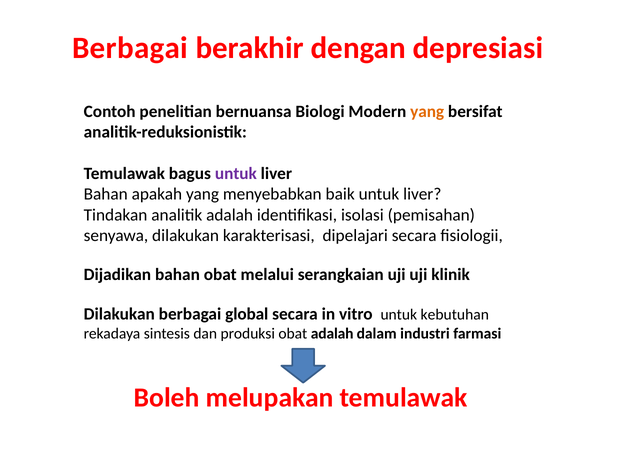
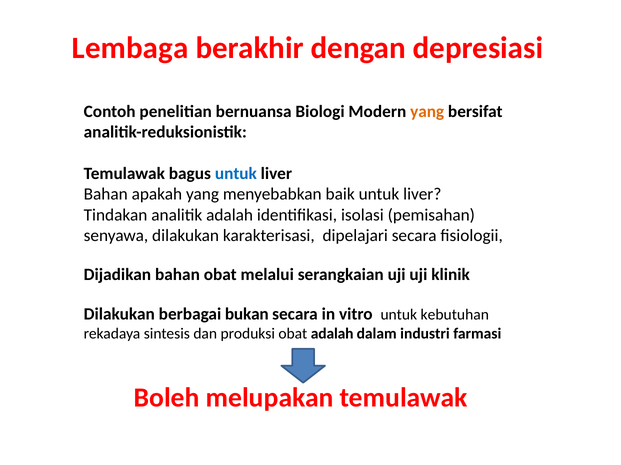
Berbagai at (130, 48): Berbagai -> Lembaga
untuk at (236, 174) colour: purple -> blue
global: global -> bukan
